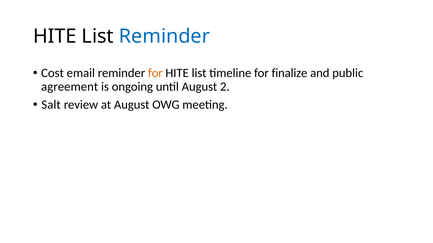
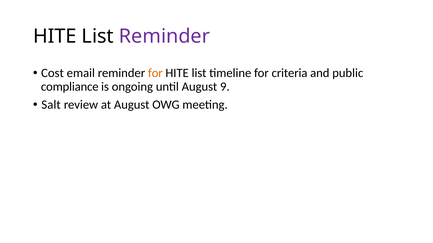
Reminder at (164, 36) colour: blue -> purple
finalize: finalize -> criteria
agreement: agreement -> compliance
2: 2 -> 9
